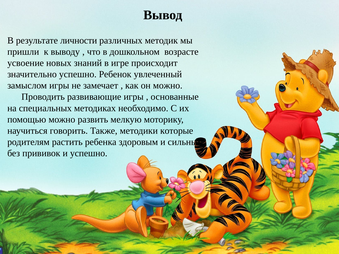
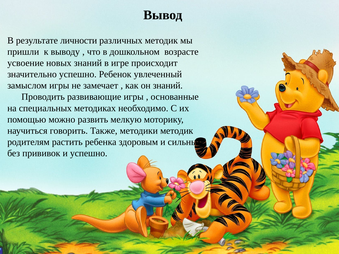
он можно: можно -> знаний
методики которые: которые -> методик
